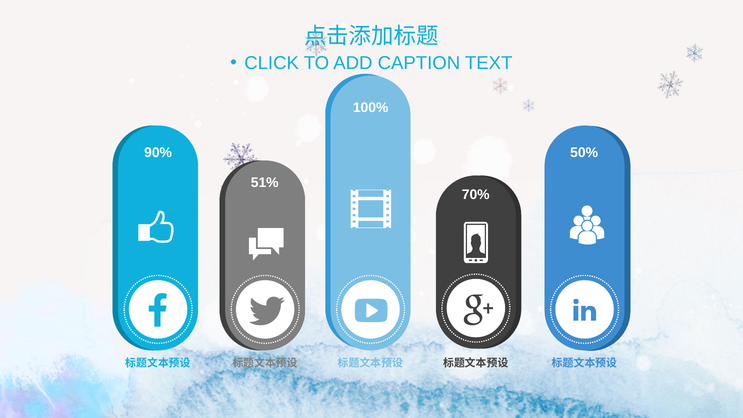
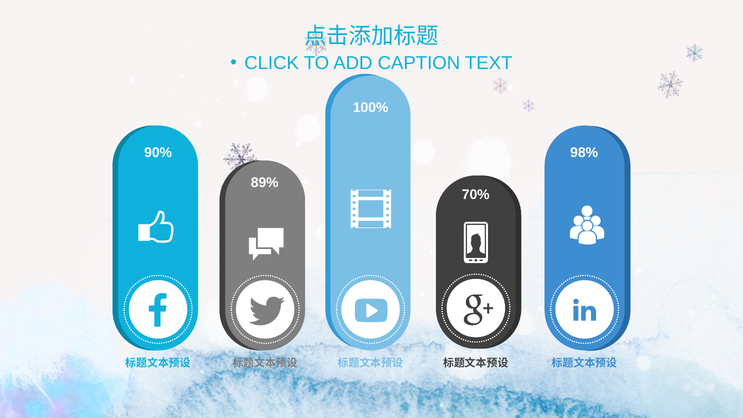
50%: 50% -> 98%
51%: 51% -> 89%
